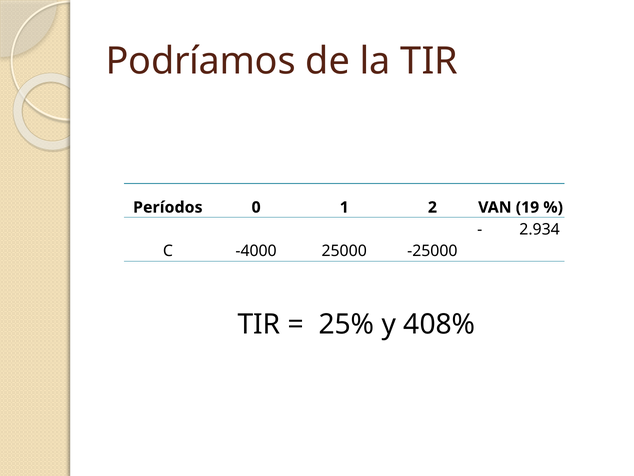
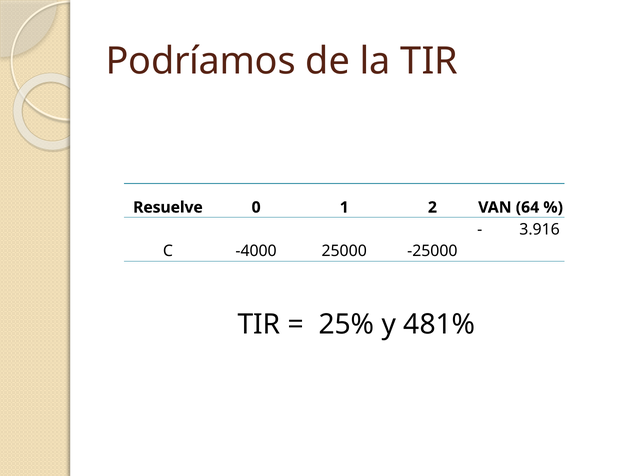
Períodos: Períodos -> Resuelve
19: 19 -> 64
2.934: 2.934 -> 3.916
408%: 408% -> 481%
